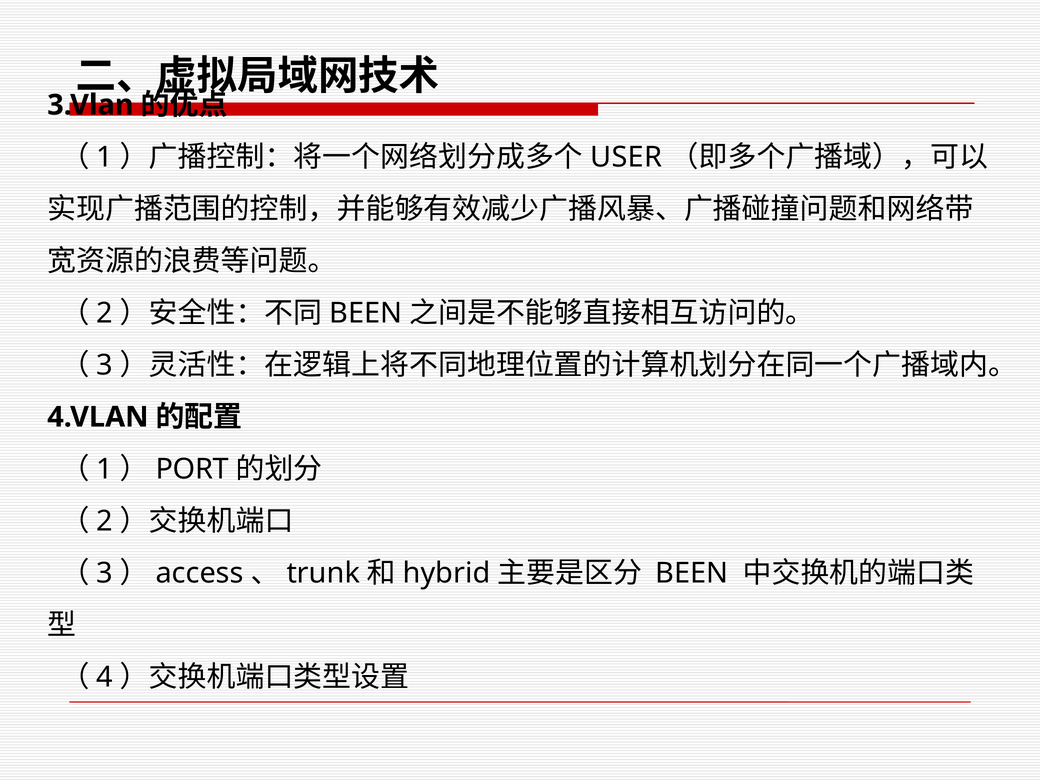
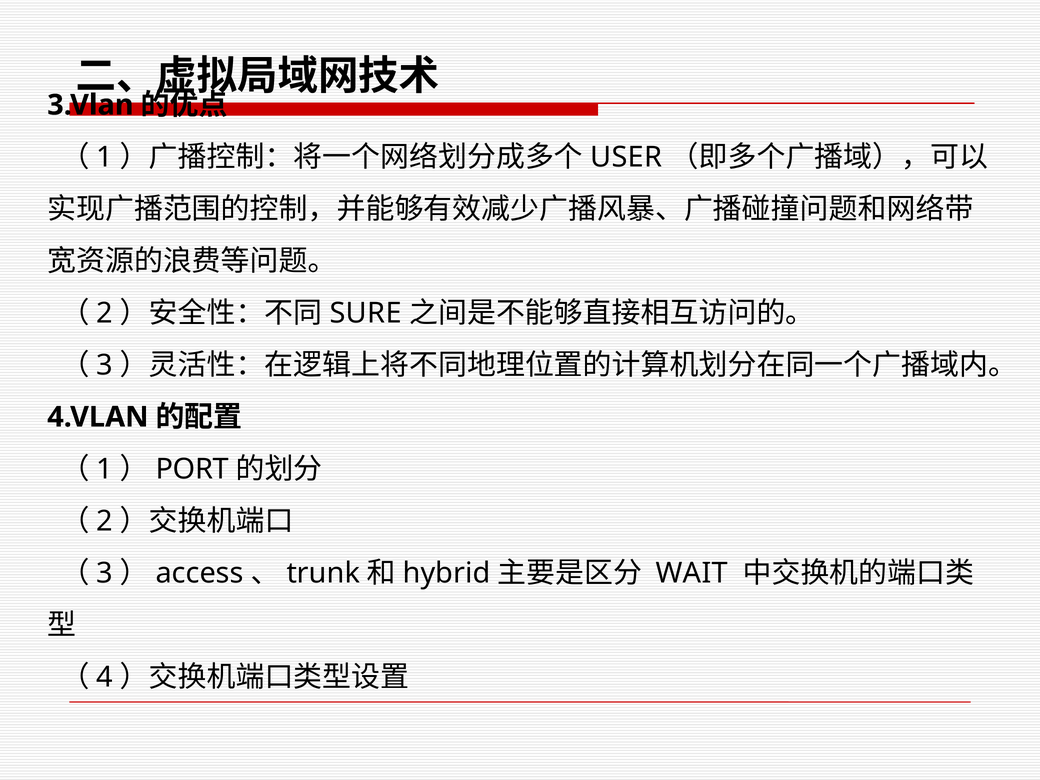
BEEN at (366, 313): BEEN -> SURE
BEEN at (692, 573): BEEN -> WAIT
